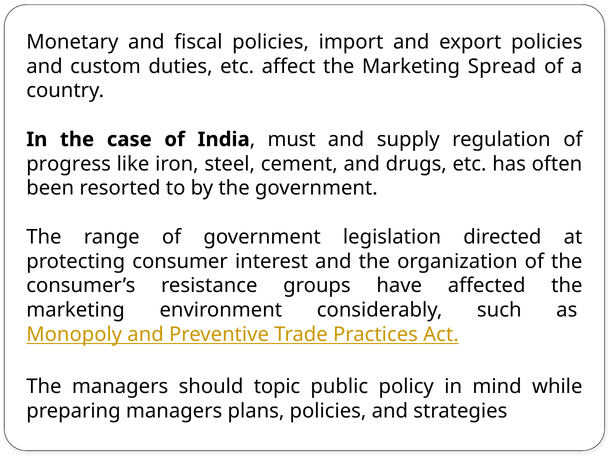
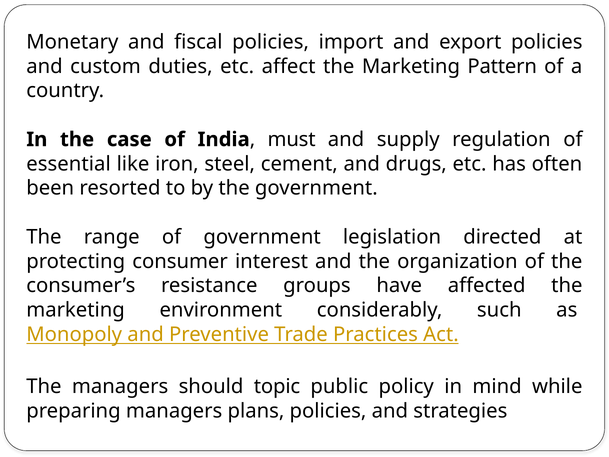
Spread: Spread -> Pattern
progress: progress -> essential
